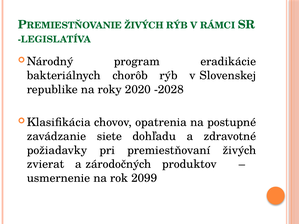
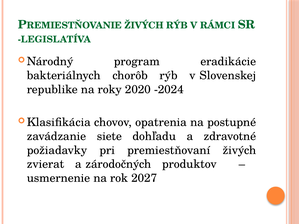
-2028: -2028 -> -2024
2099: 2099 -> 2027
